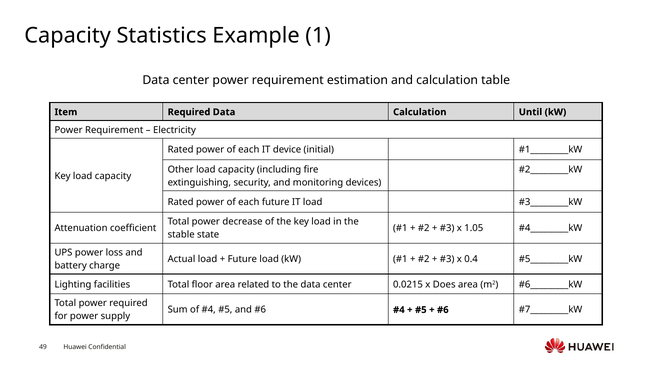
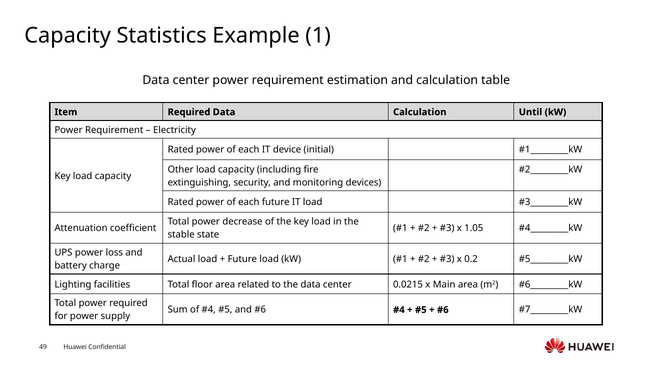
0.4: 0.4 -> 0.2
Does: Does -> Main
